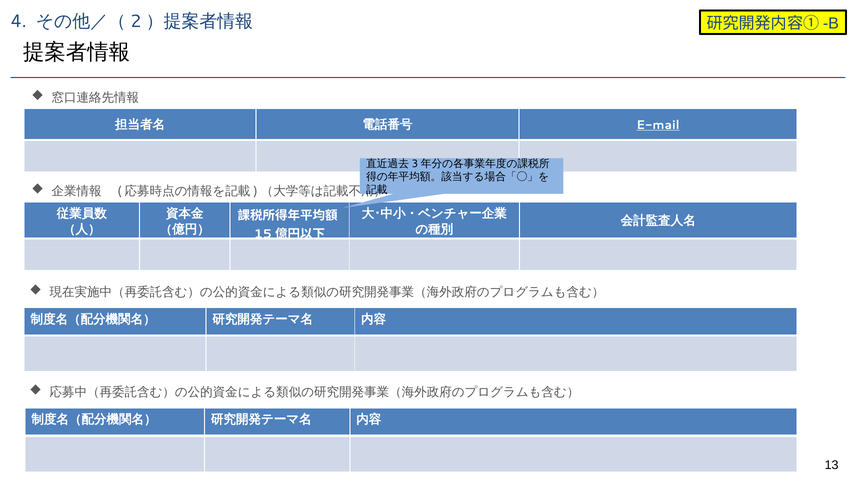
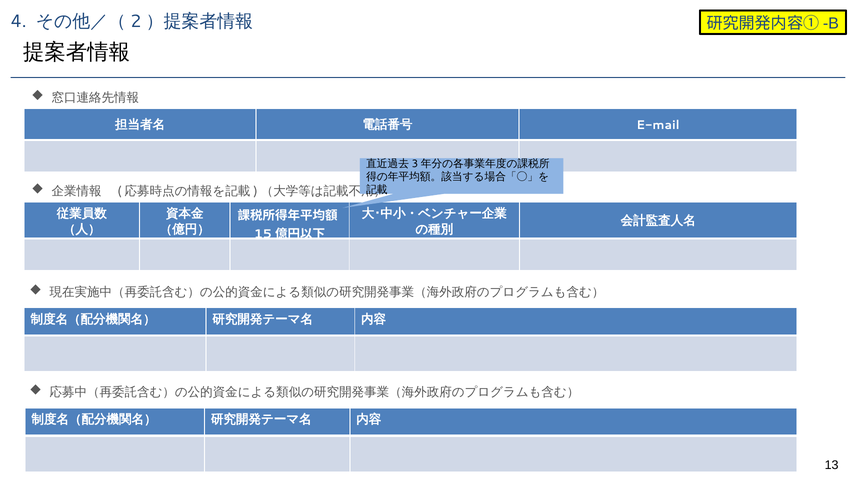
E-mail underline: present -> none
